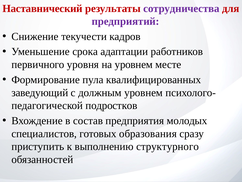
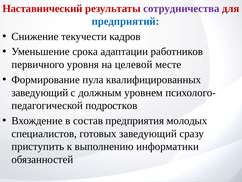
предприятий colour: purple -> blue
на уровнем: уровнем -> целевой
готовых образования: образования -> заведующий
структурного: структурного -> информатики
